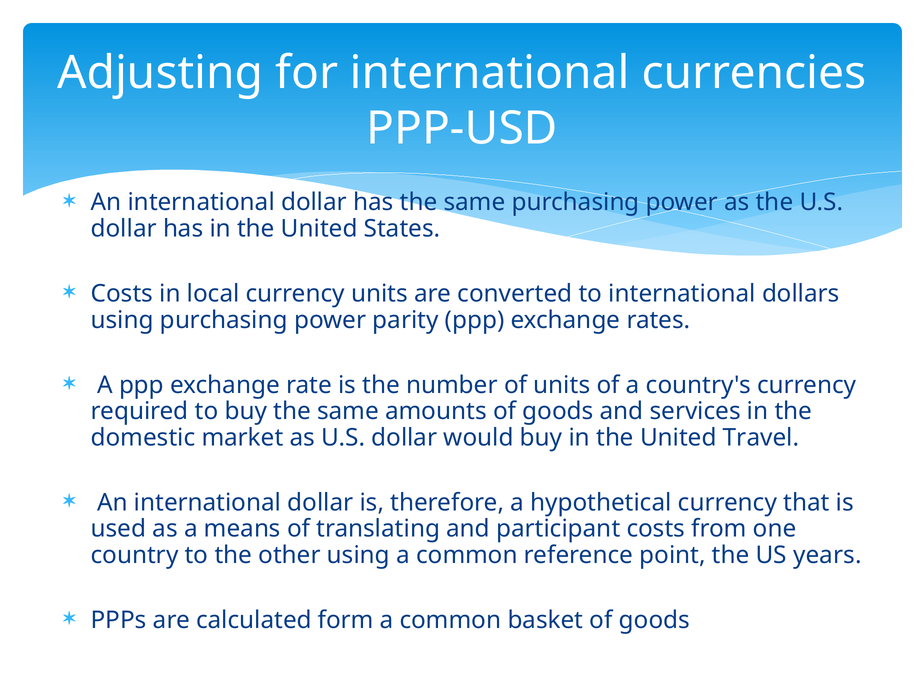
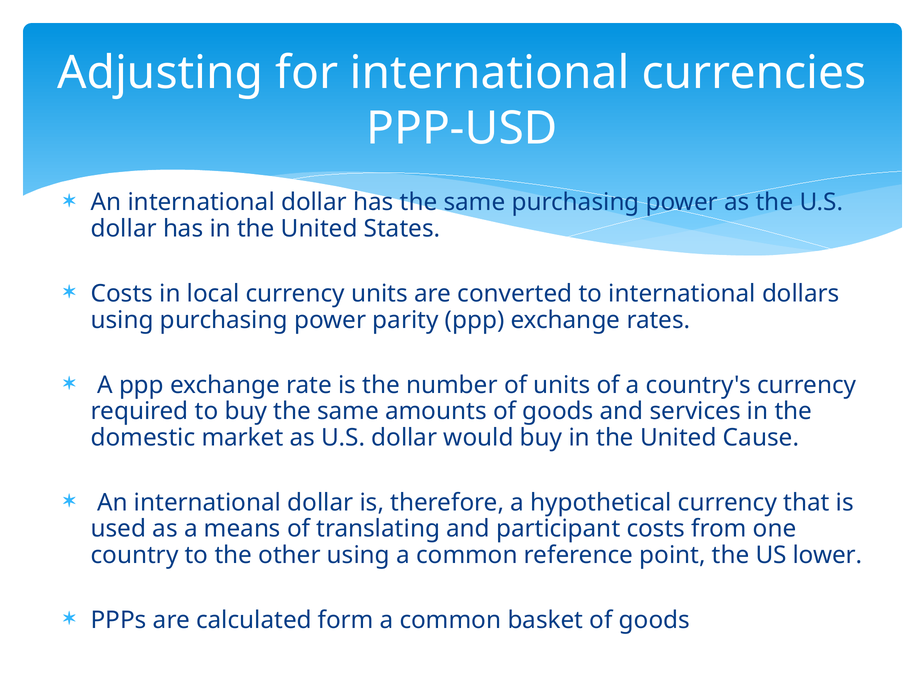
Travel: Travel -> Cause
years: years -> lower
